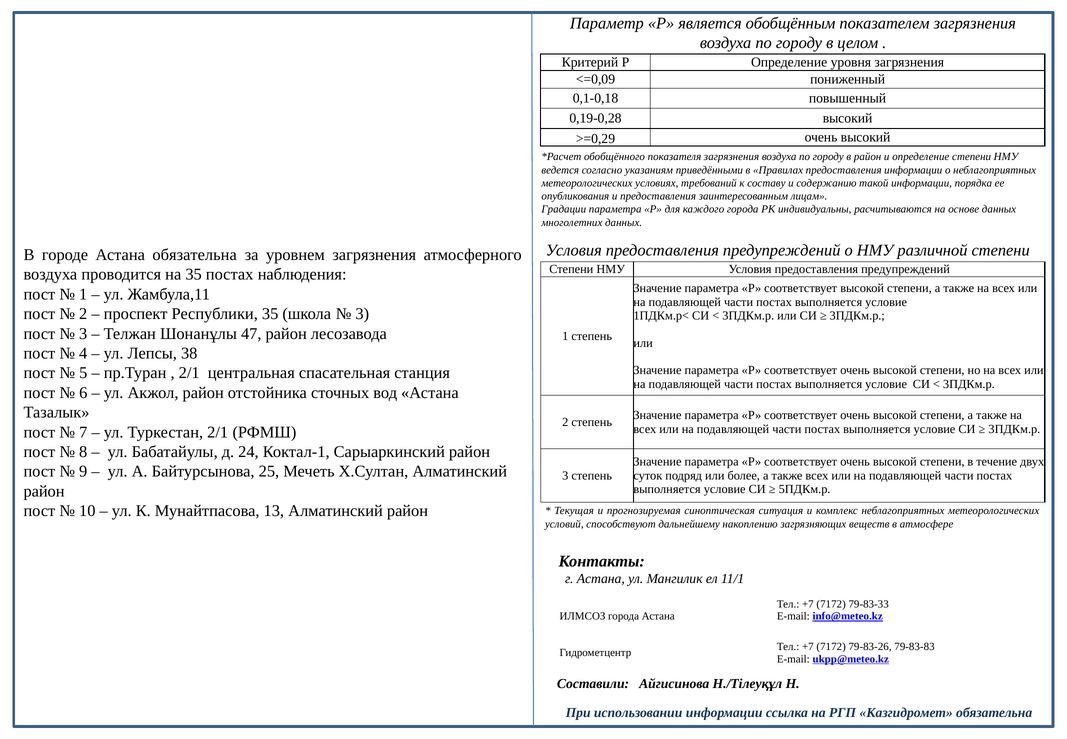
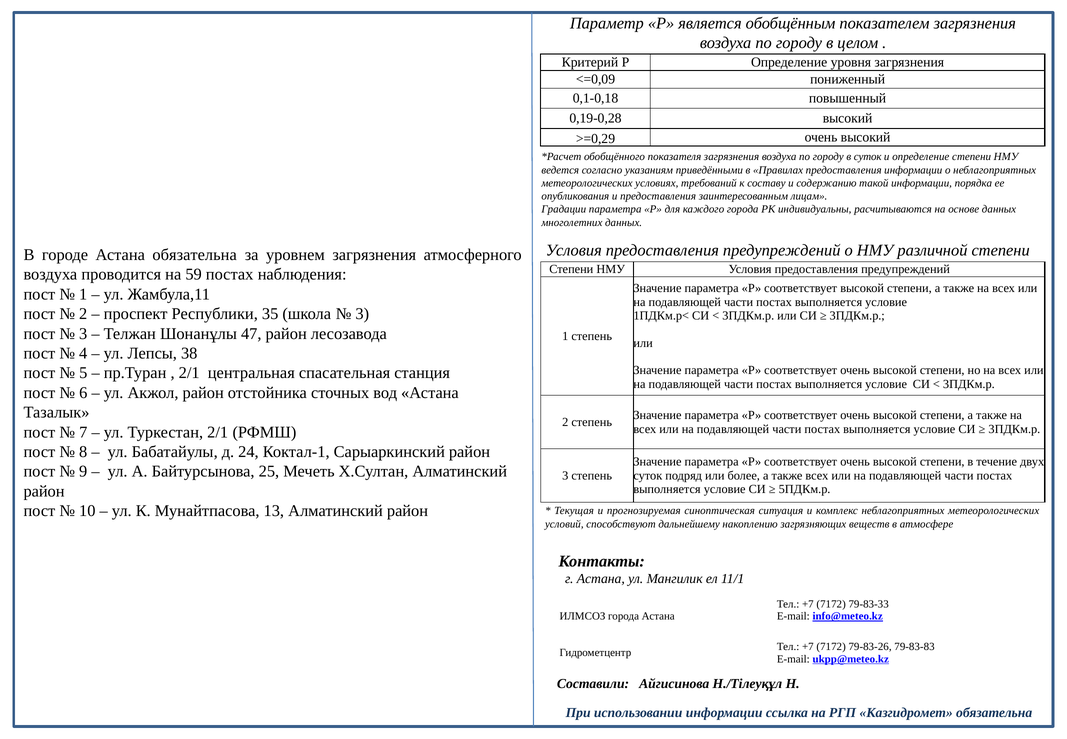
в район: район -> суток
на 35: 35 -> 59
